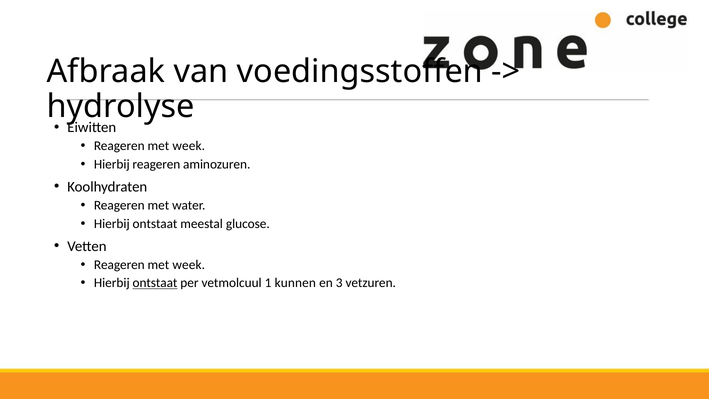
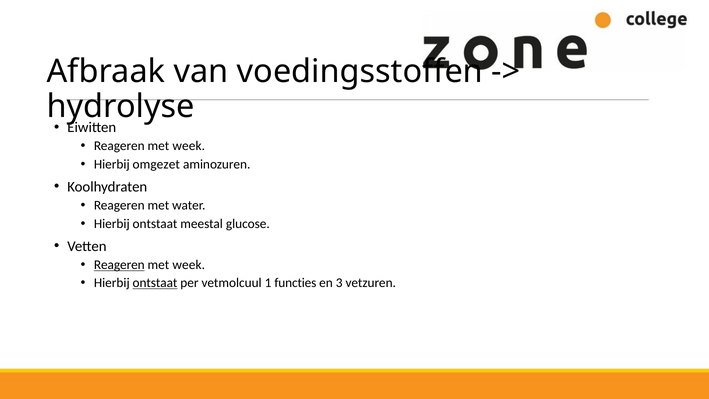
Hierbij reageren: reageren -> omgezet
Reageren at (119, 265) underline: none -> present
kunnen: kunnen -> functies
